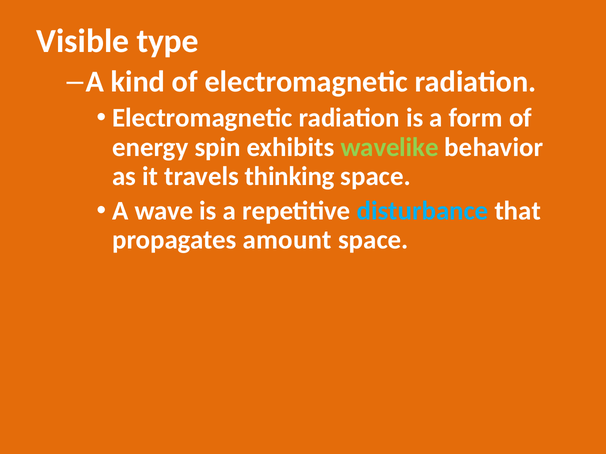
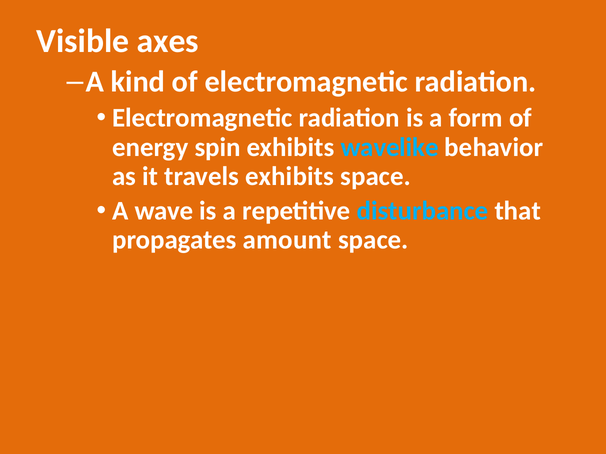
type: type -> axes
wavelike colour: light green -> light blue
travels thinking: thinking -> exhibits
